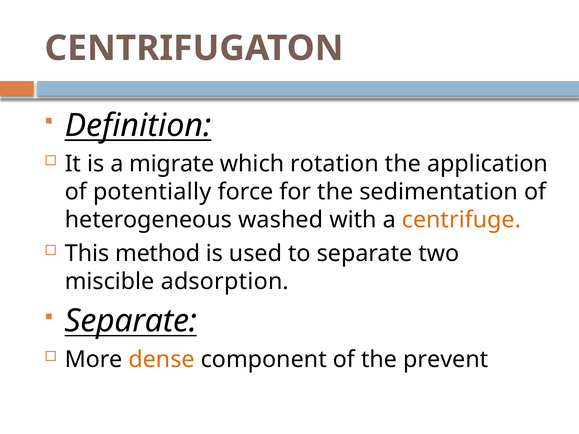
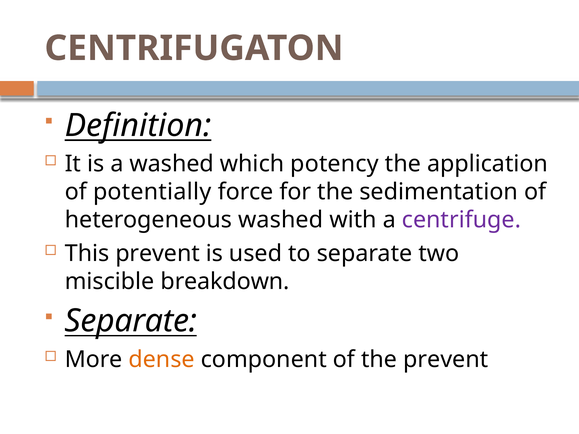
a migrate: migrate -> washed
rotation: rotation -> potency
centrifuge colour: orange -> purple
This method: method -> prevent
adsorption: adsorption -> breakdown
